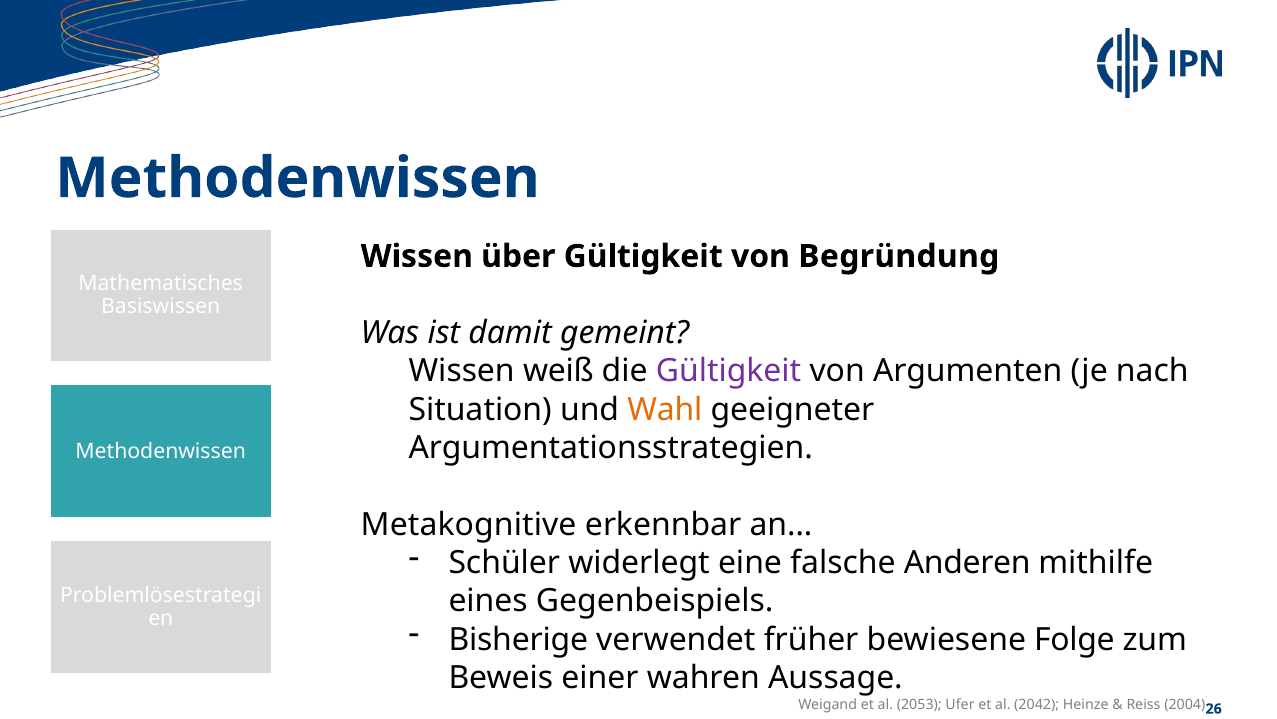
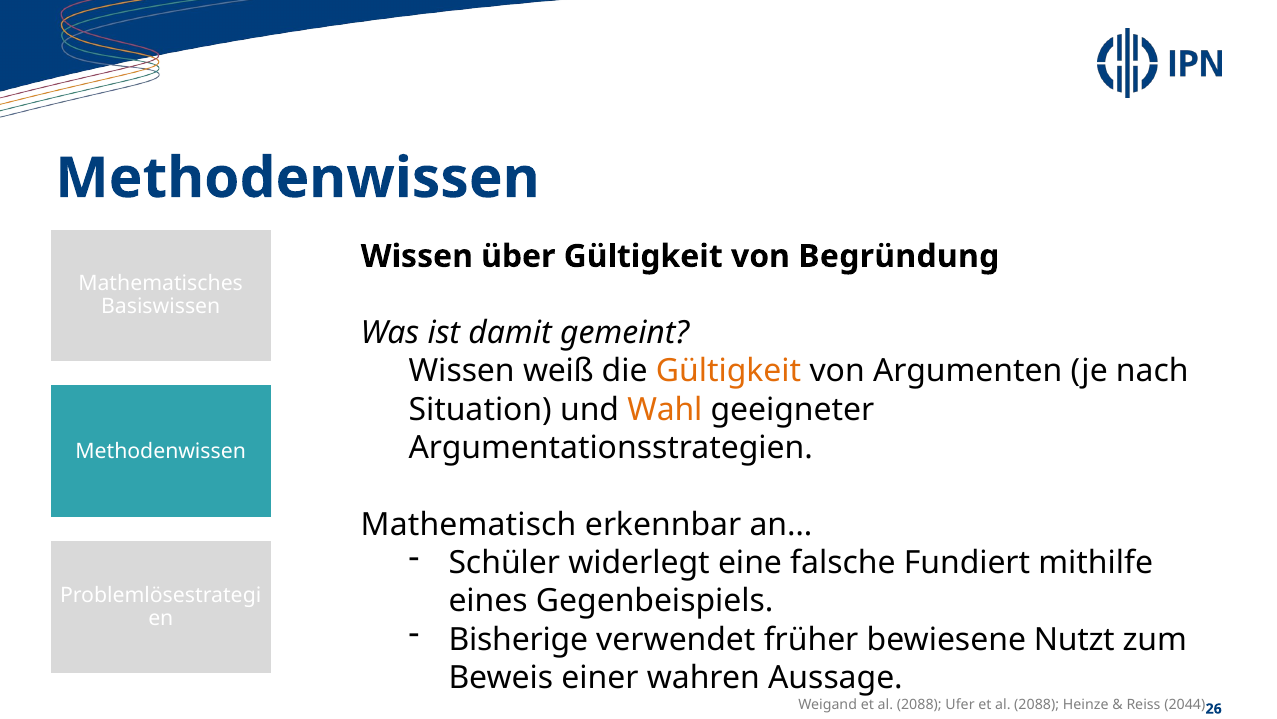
Gültigkeit at (729, 371) colour: purple -> orange
Metakognitive: Metakognitive -> Mathematisch
Anderen: Anderen -> Fundiert
Folge: Folge -> Nutzt
Weigand et al 2053: 2053 -> 2088
Ufer et al 2042: 2042 -> 2088
2004: 2004 -> 2044
